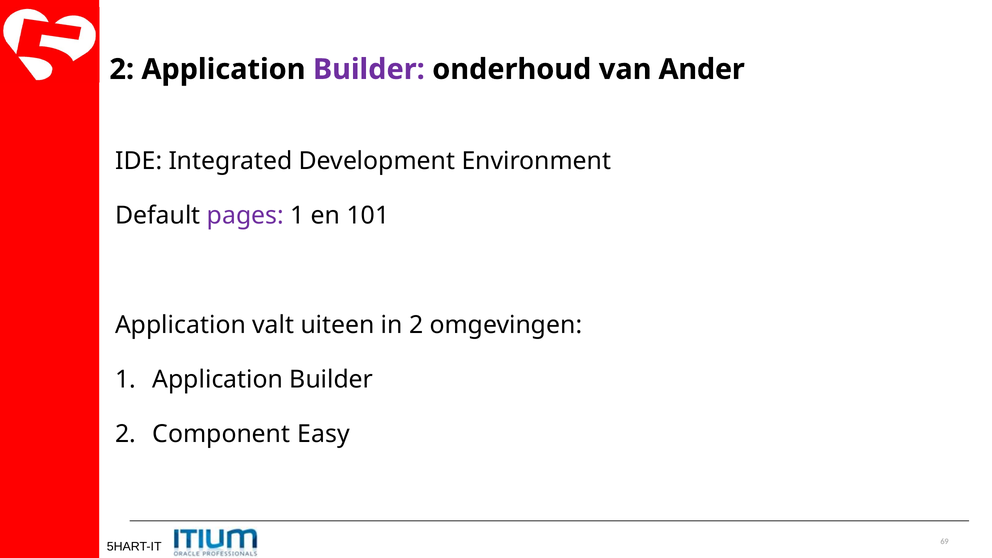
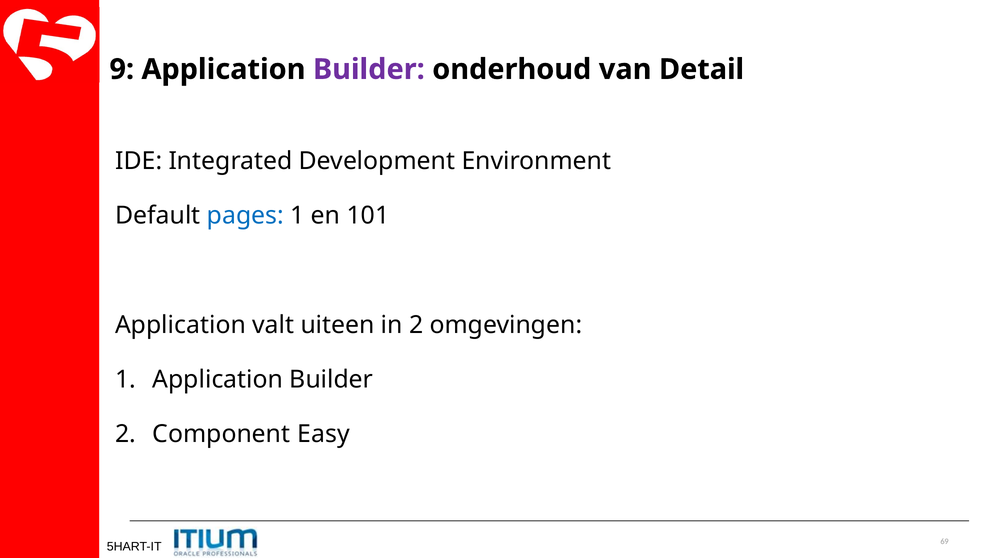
2 at (122, 69): 2 -> 9
Ander: Ander -> Detail
pages colour: purple -> blue
